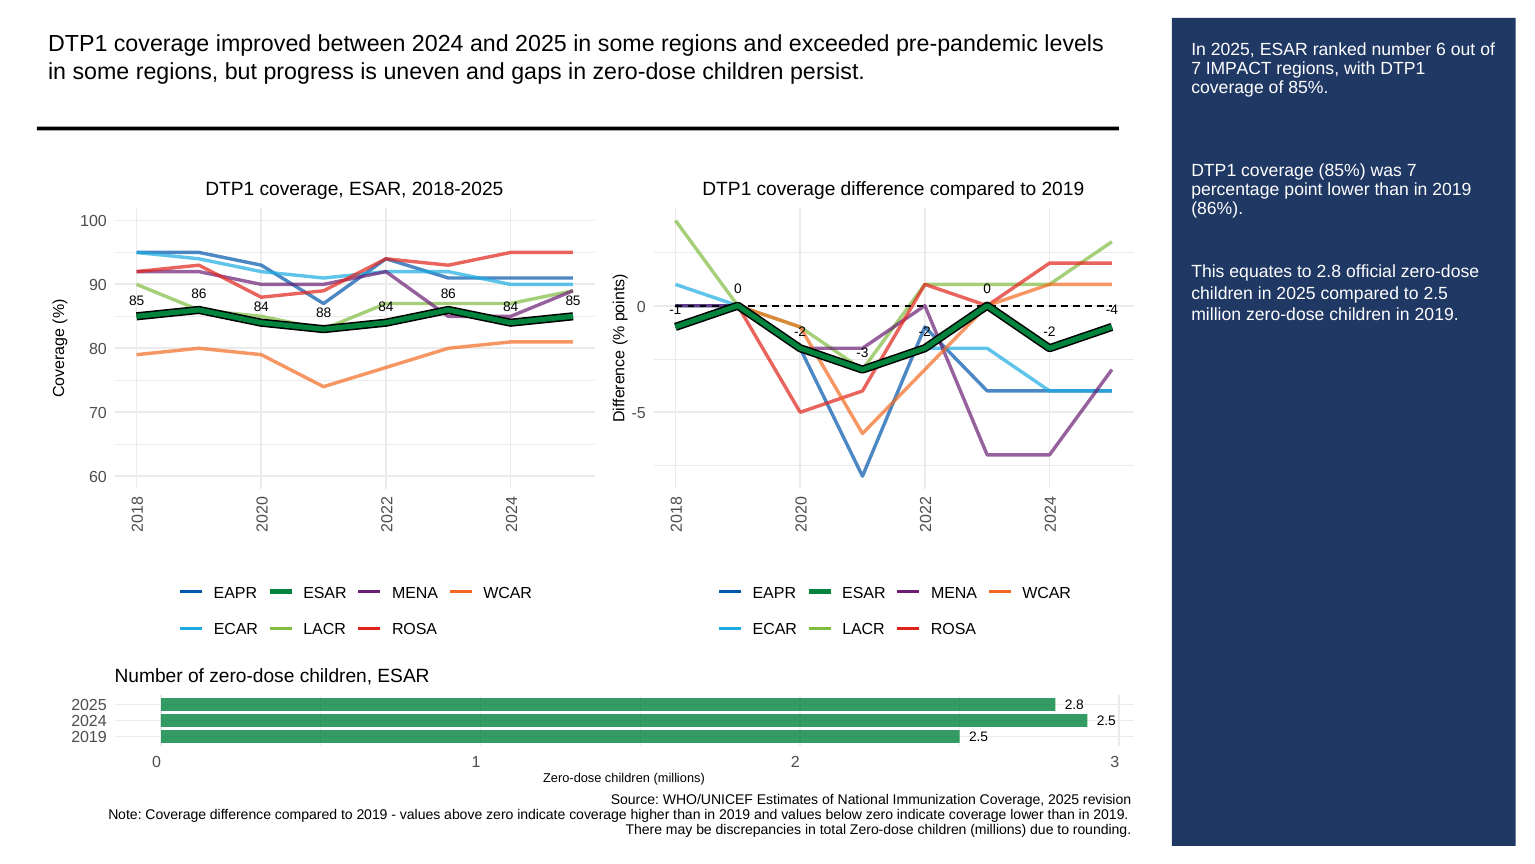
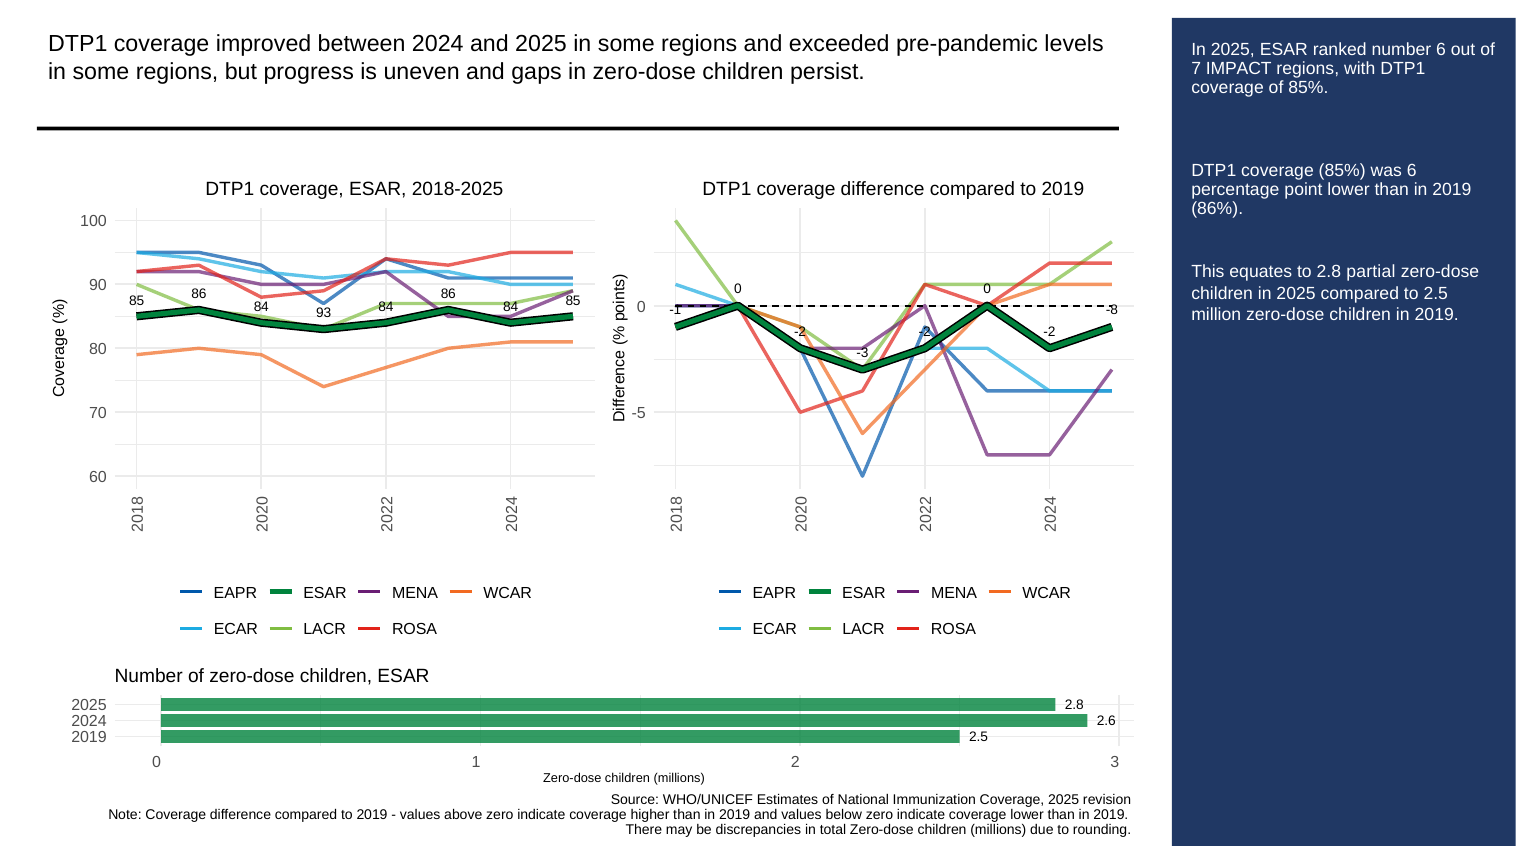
was 7: 7 -> 6
official: official -> partial
88: 88 -> 93
-4: -4 -> -8
2.5 at (1106, 721): 2.5 -> 2.6
